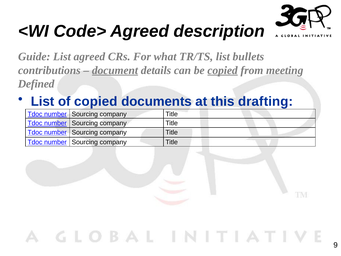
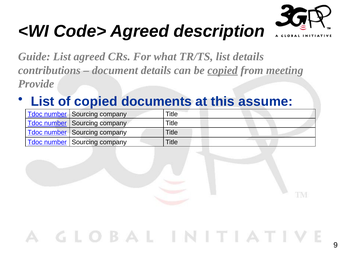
list bullets: bullets -> details
document underline: present -> none
Defined: Defined -> Provide
drafting: drafting -> assume
